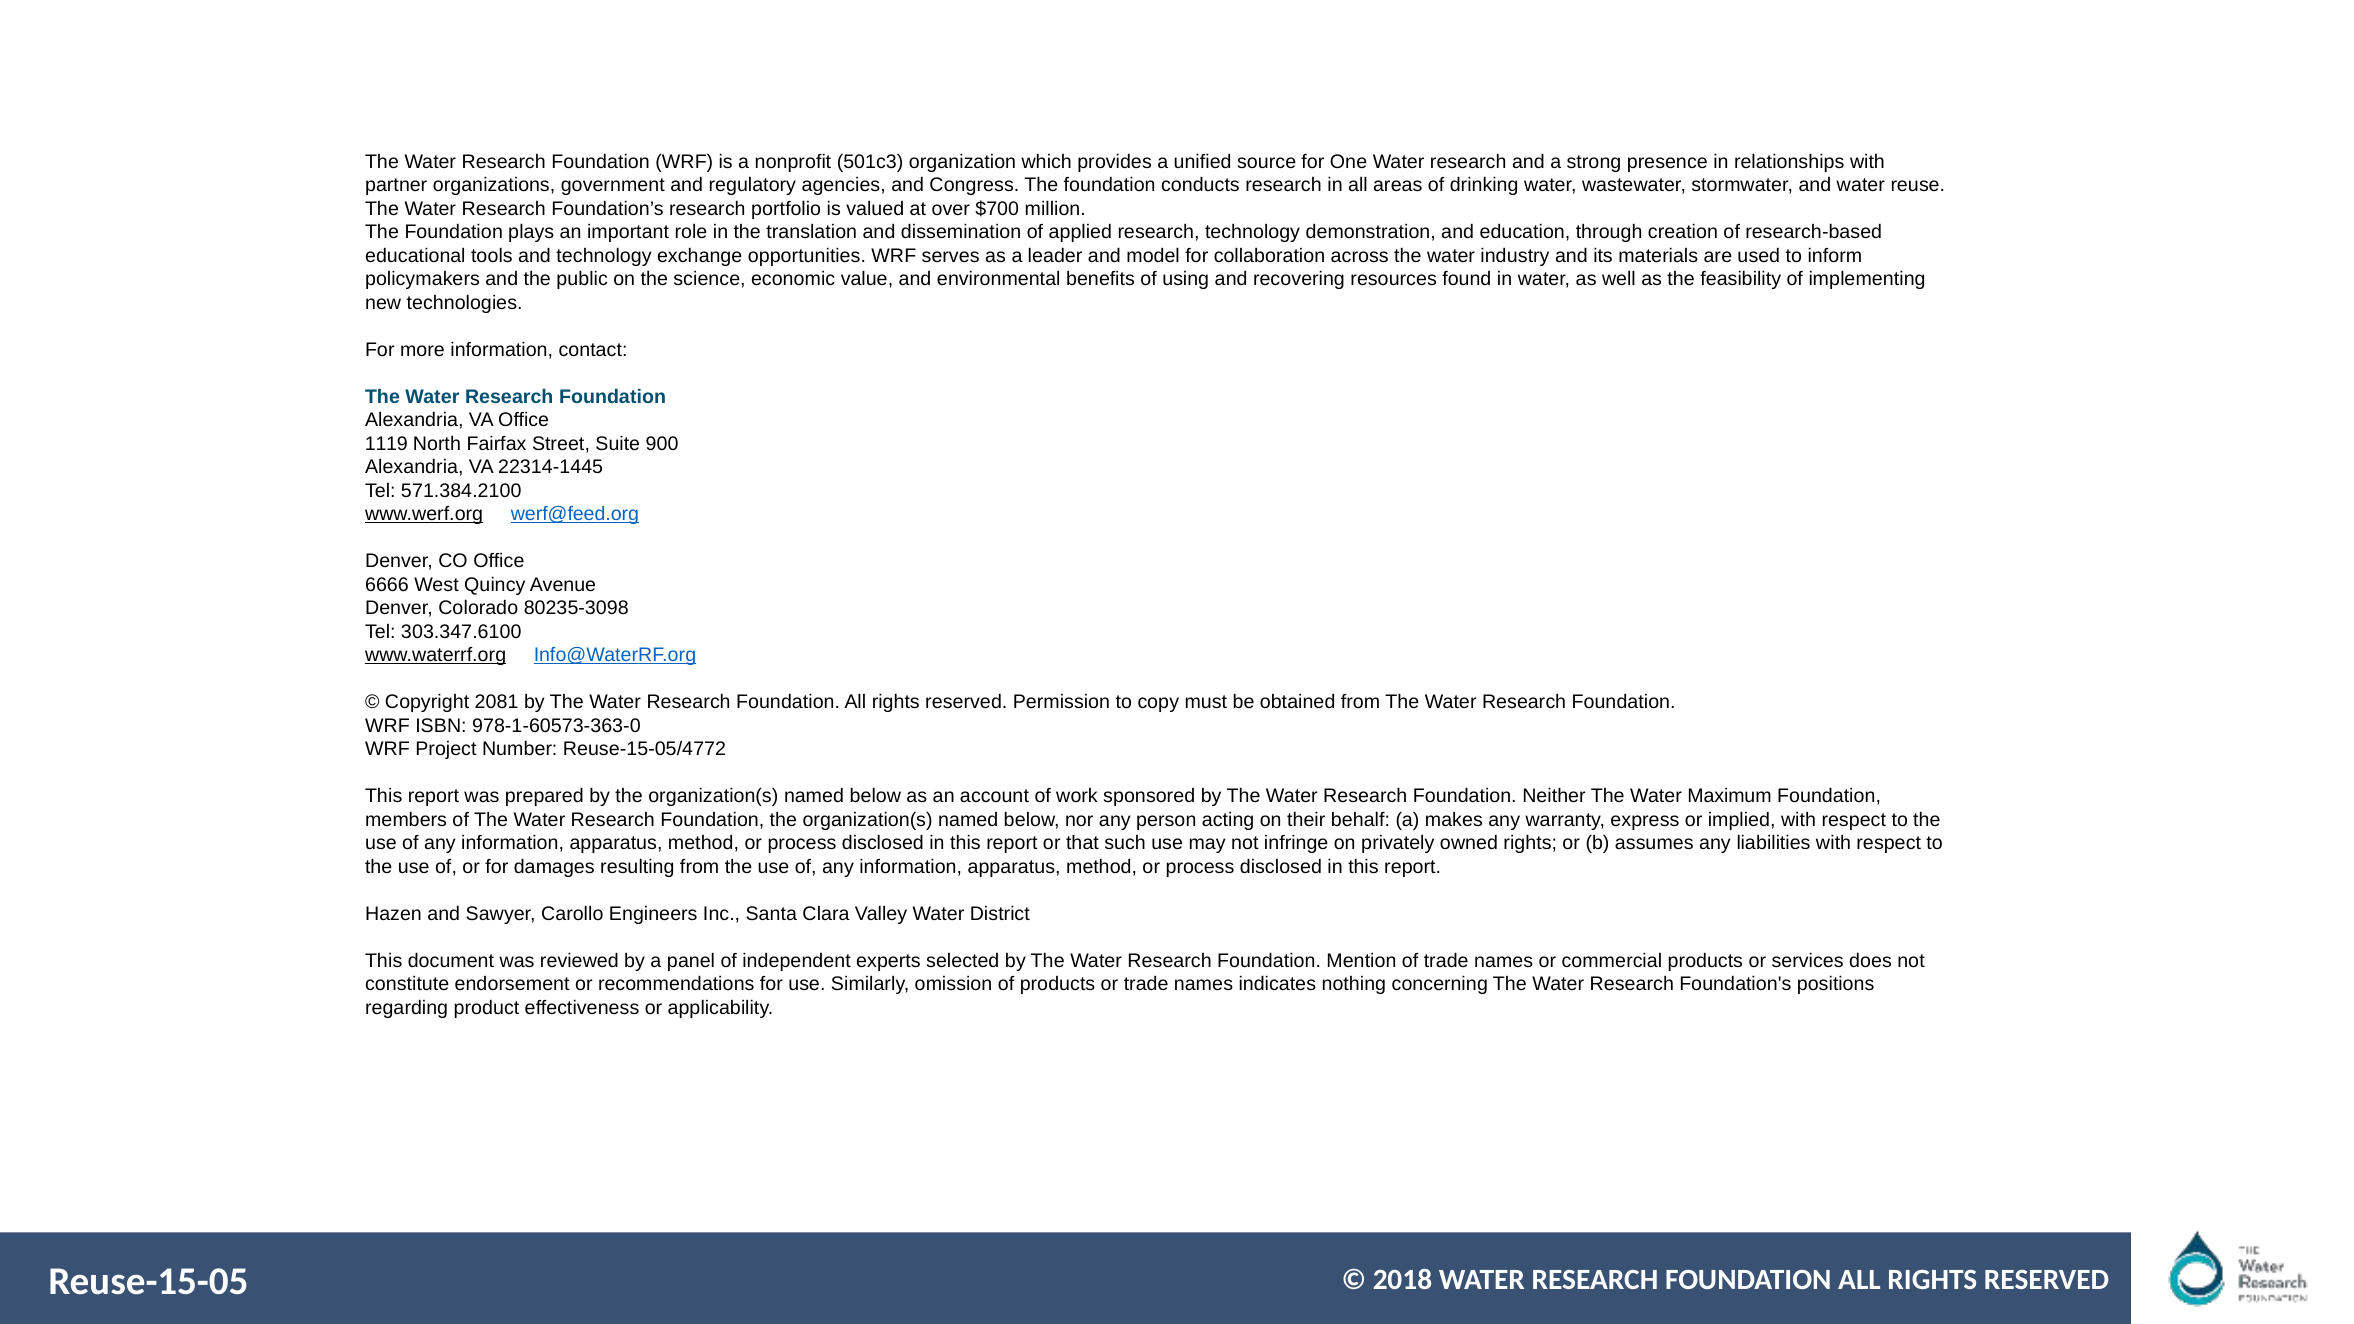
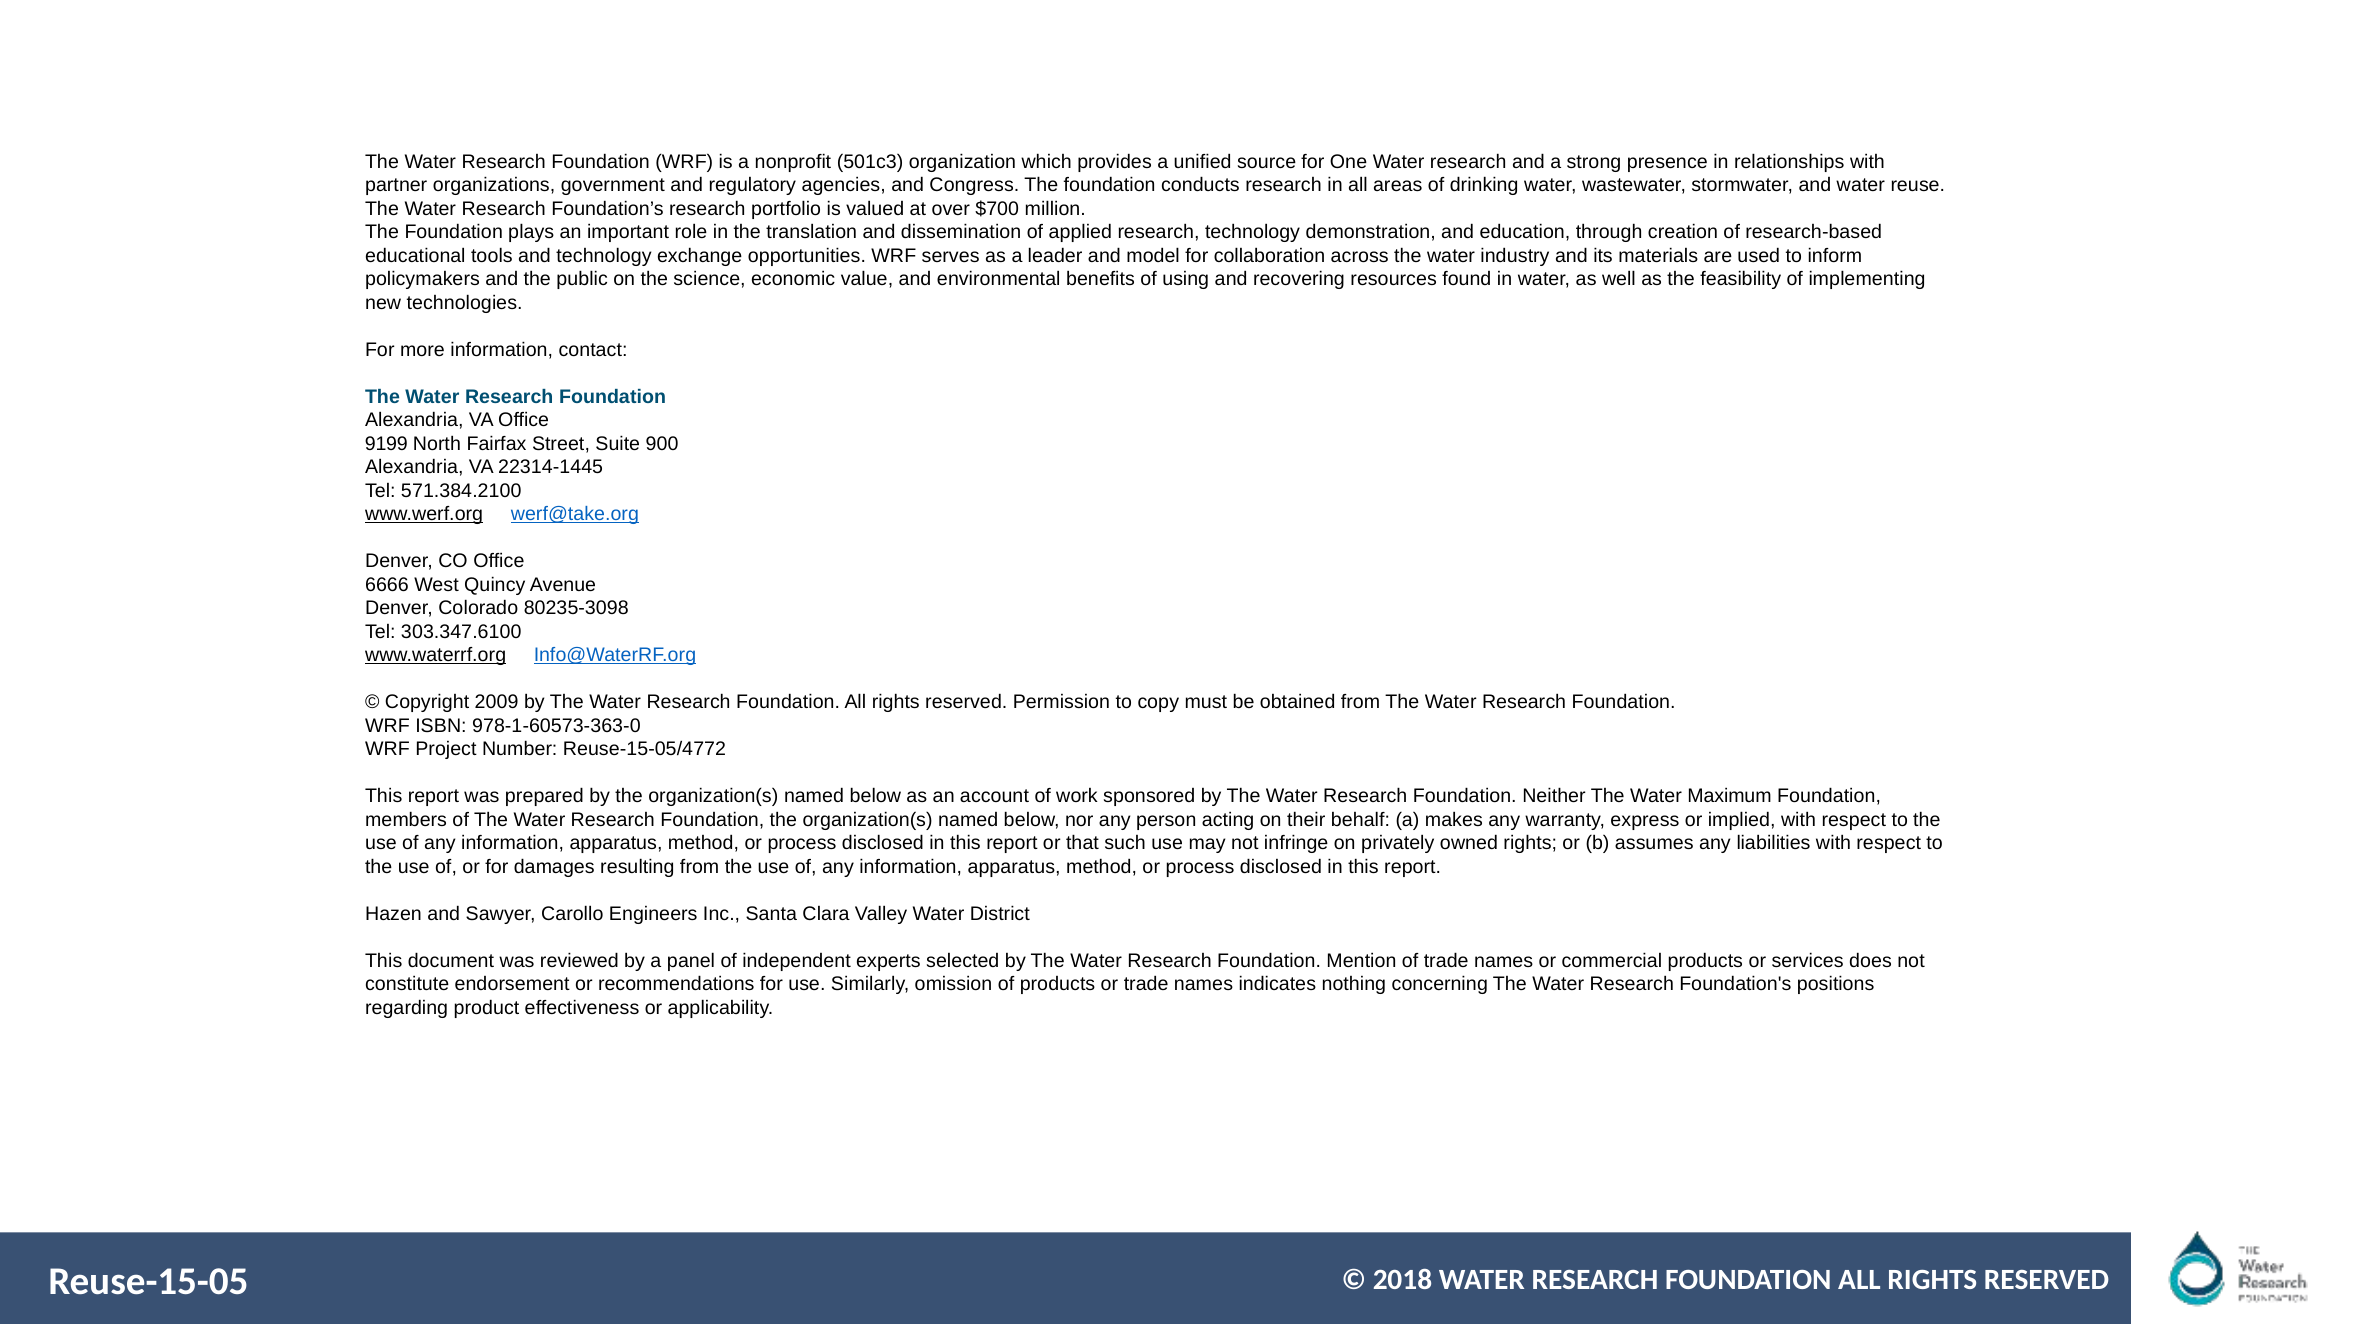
1119: 1119 -> 9199
werf@feed.org: werf@feed.org -> werf@take.org
2081: 2081 -> 2009
